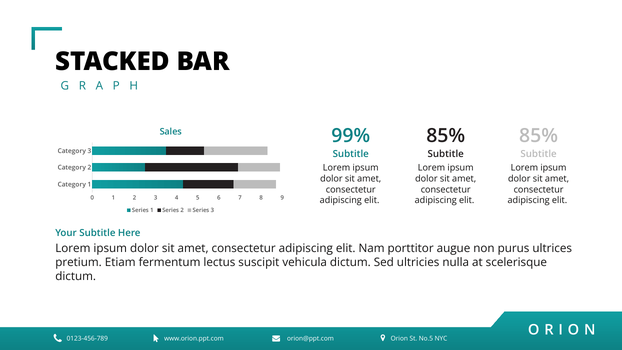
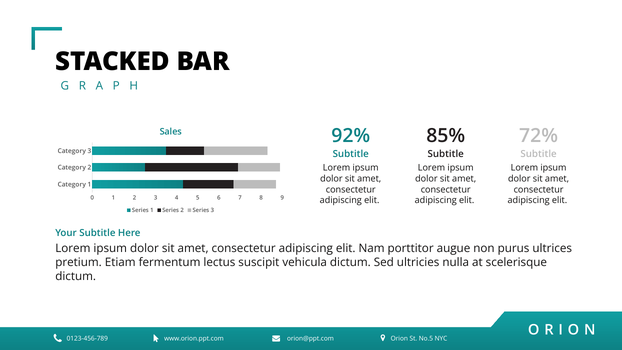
99%: 99% -> 92%
85% 85%: 85% -> 72%
